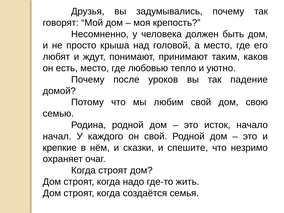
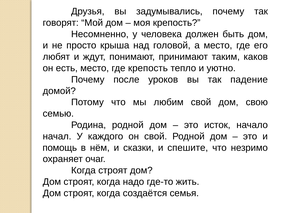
где любовью: любовью -> крепость
крепкие: крепкие -> помощь
